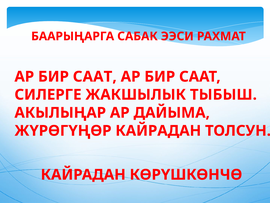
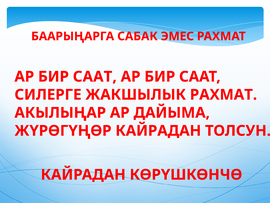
ЭЭСИ: ЭЭСИ -> ЭМЕС
ЖАКШЫЛЫК ТЫБЫШ: ТЫБЫШ -> РАХМАТ
